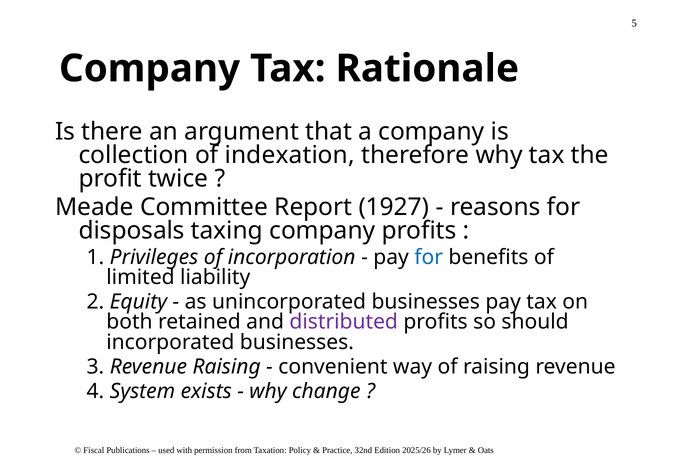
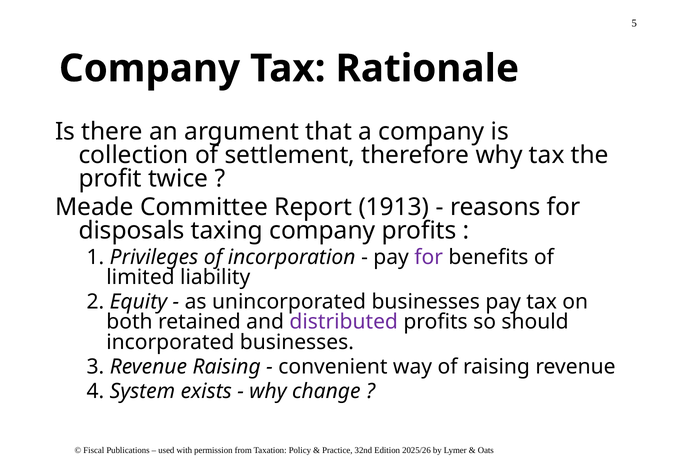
indexation: indexation -> settlement
1927: 1927 -> 1913
for at (429, 257) colour: blue -> purple
